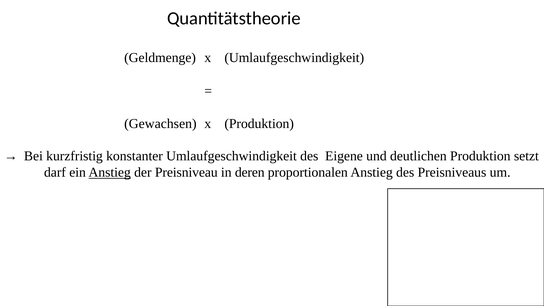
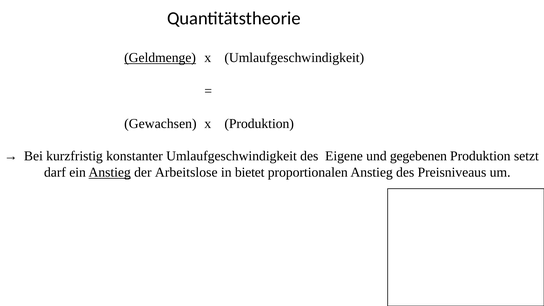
Geldmenge underline: none -> present
deutlichen: deutlichen -> gegebenen
Preisniveau: Preisniveau -> Arbeitslose
deren: deren -> bietet
